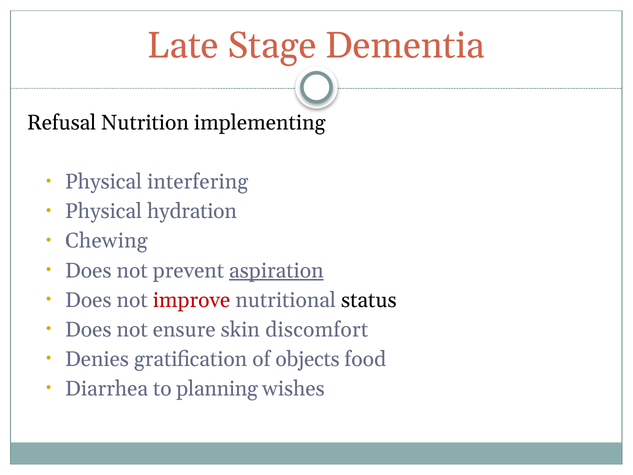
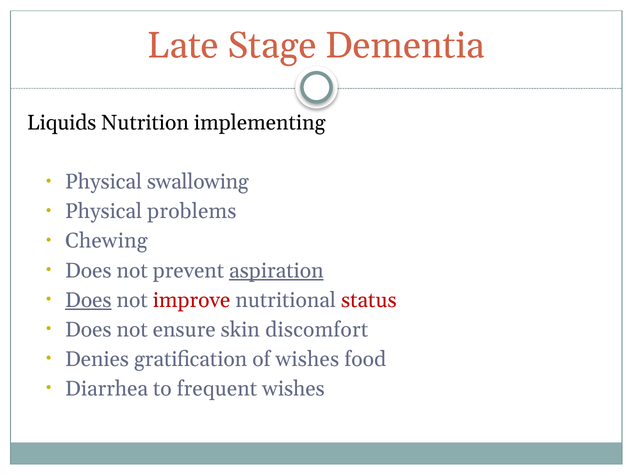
Refusal: Refusal -> Liquids
interfering: interfering -> swallowing
hydration: hydration -> problems
Does at (88, 300) underline: none -> present
status colour: black -> red
of objects: objects -> wishes
planning: planning -> frequent
